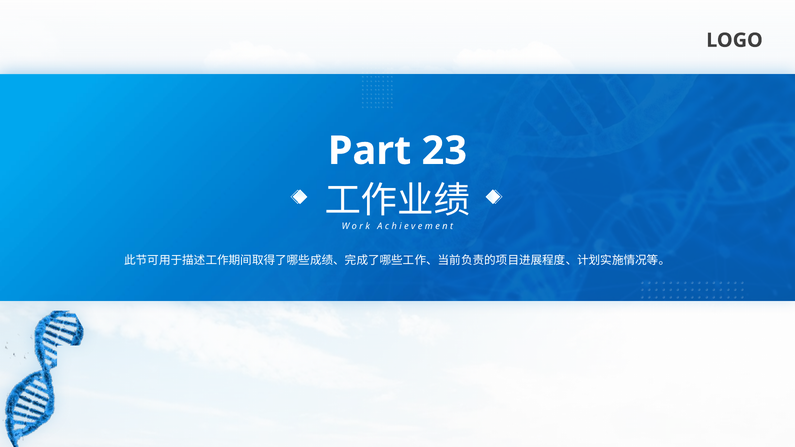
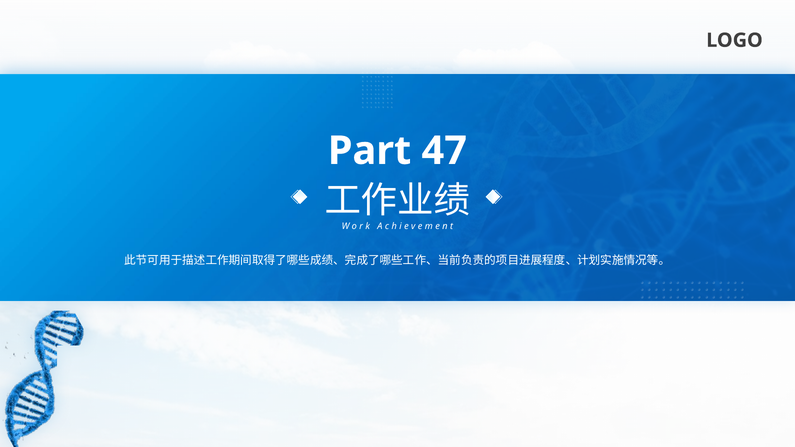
23: 23 -> 47
